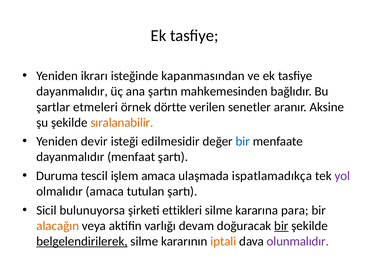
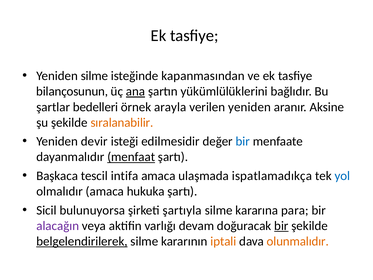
Yeniden ikrarı: ikrarı -> silme
dayanmalıdır at (72, 91): dayanmalıdır -> bilançosunun
ana underline: none -> present
mahkemesinden: mahkemesinden -> yükümlülüklerini
etmeleri: etmeleri -> bedelleri
dörtte: dörtte -> arayla
verilen senetler: senetler -> yeniden
menfaat underline: none -> present
Duruma: Duruma -> Başkaca
işlem: işlem -> intifa
yol colour: purple -> blue
tutulan: tutulan -> hukuka
ettikleri: ettikleri -> şartıyla
alacağın colour: orange -> purple
olunmalıdır colour: purple -> orange
